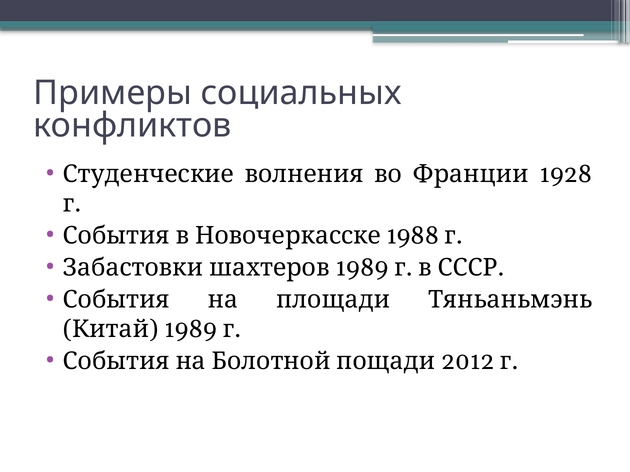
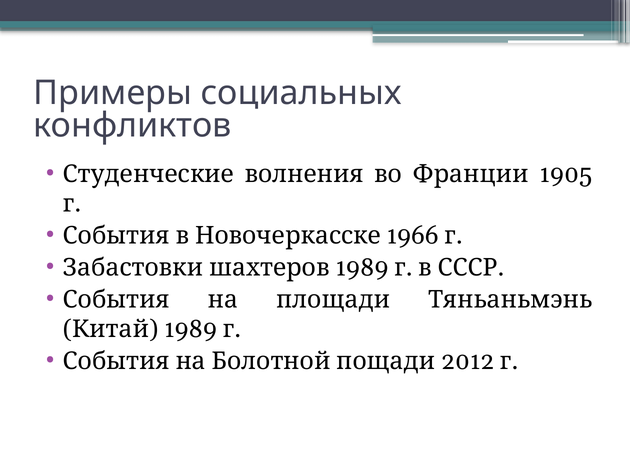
1928: 1928 -> 1905
1988: 1988 -> 1966
